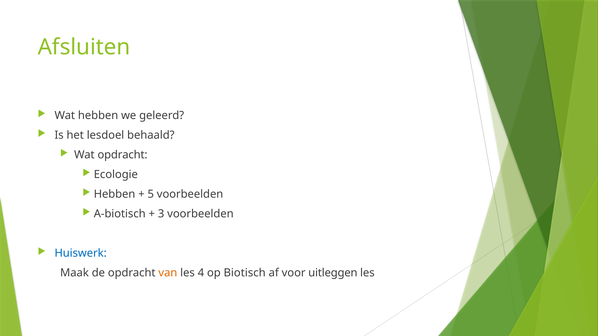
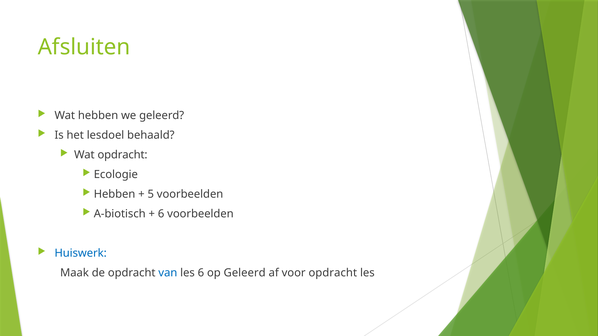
3 at (161, 214): 3 -> 6
van colour: orange -> blue
les 4: 4 -> 6
op Biotisch: Biotisch -> Geleerd
voor uitleggen: uitleggen -> opdracht
